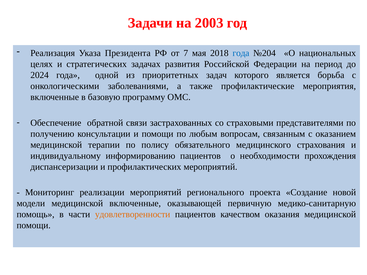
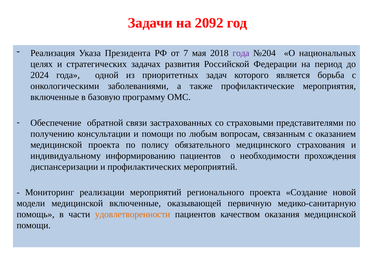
2003: 2003 -> 2092
года at (241, 53) colour: blue -> purple
медицинской терапии: терапии -> проекта
